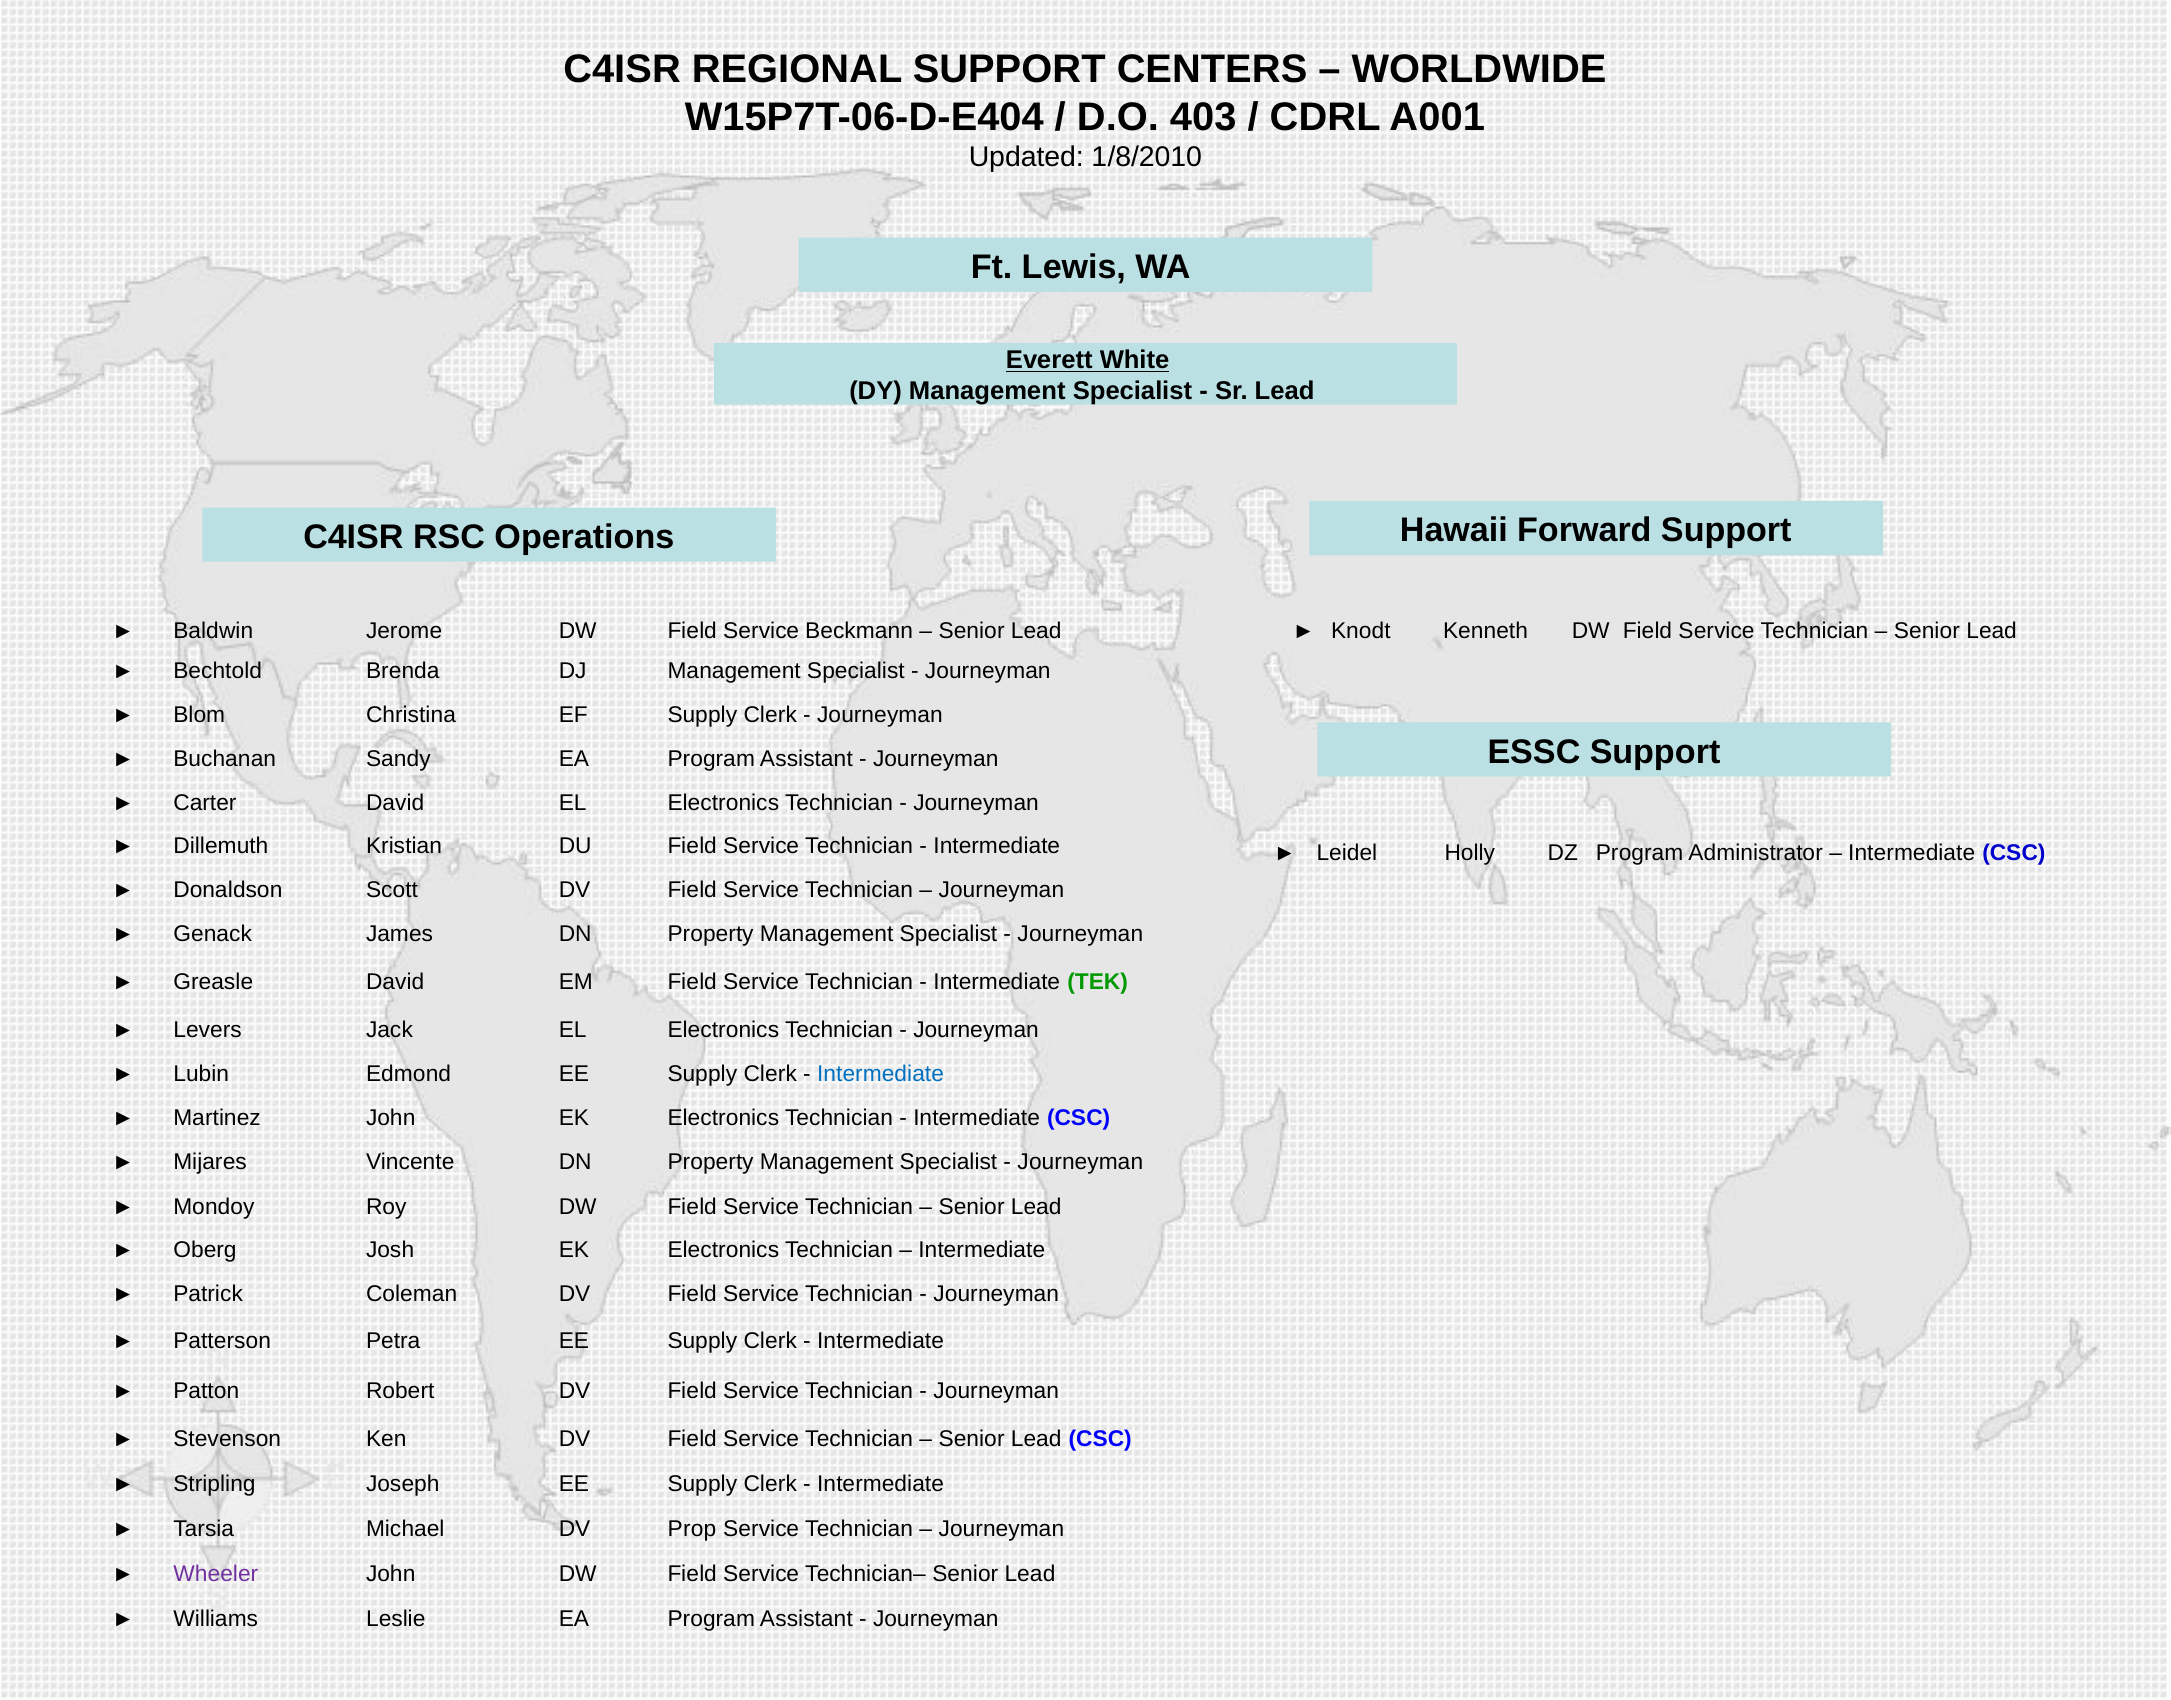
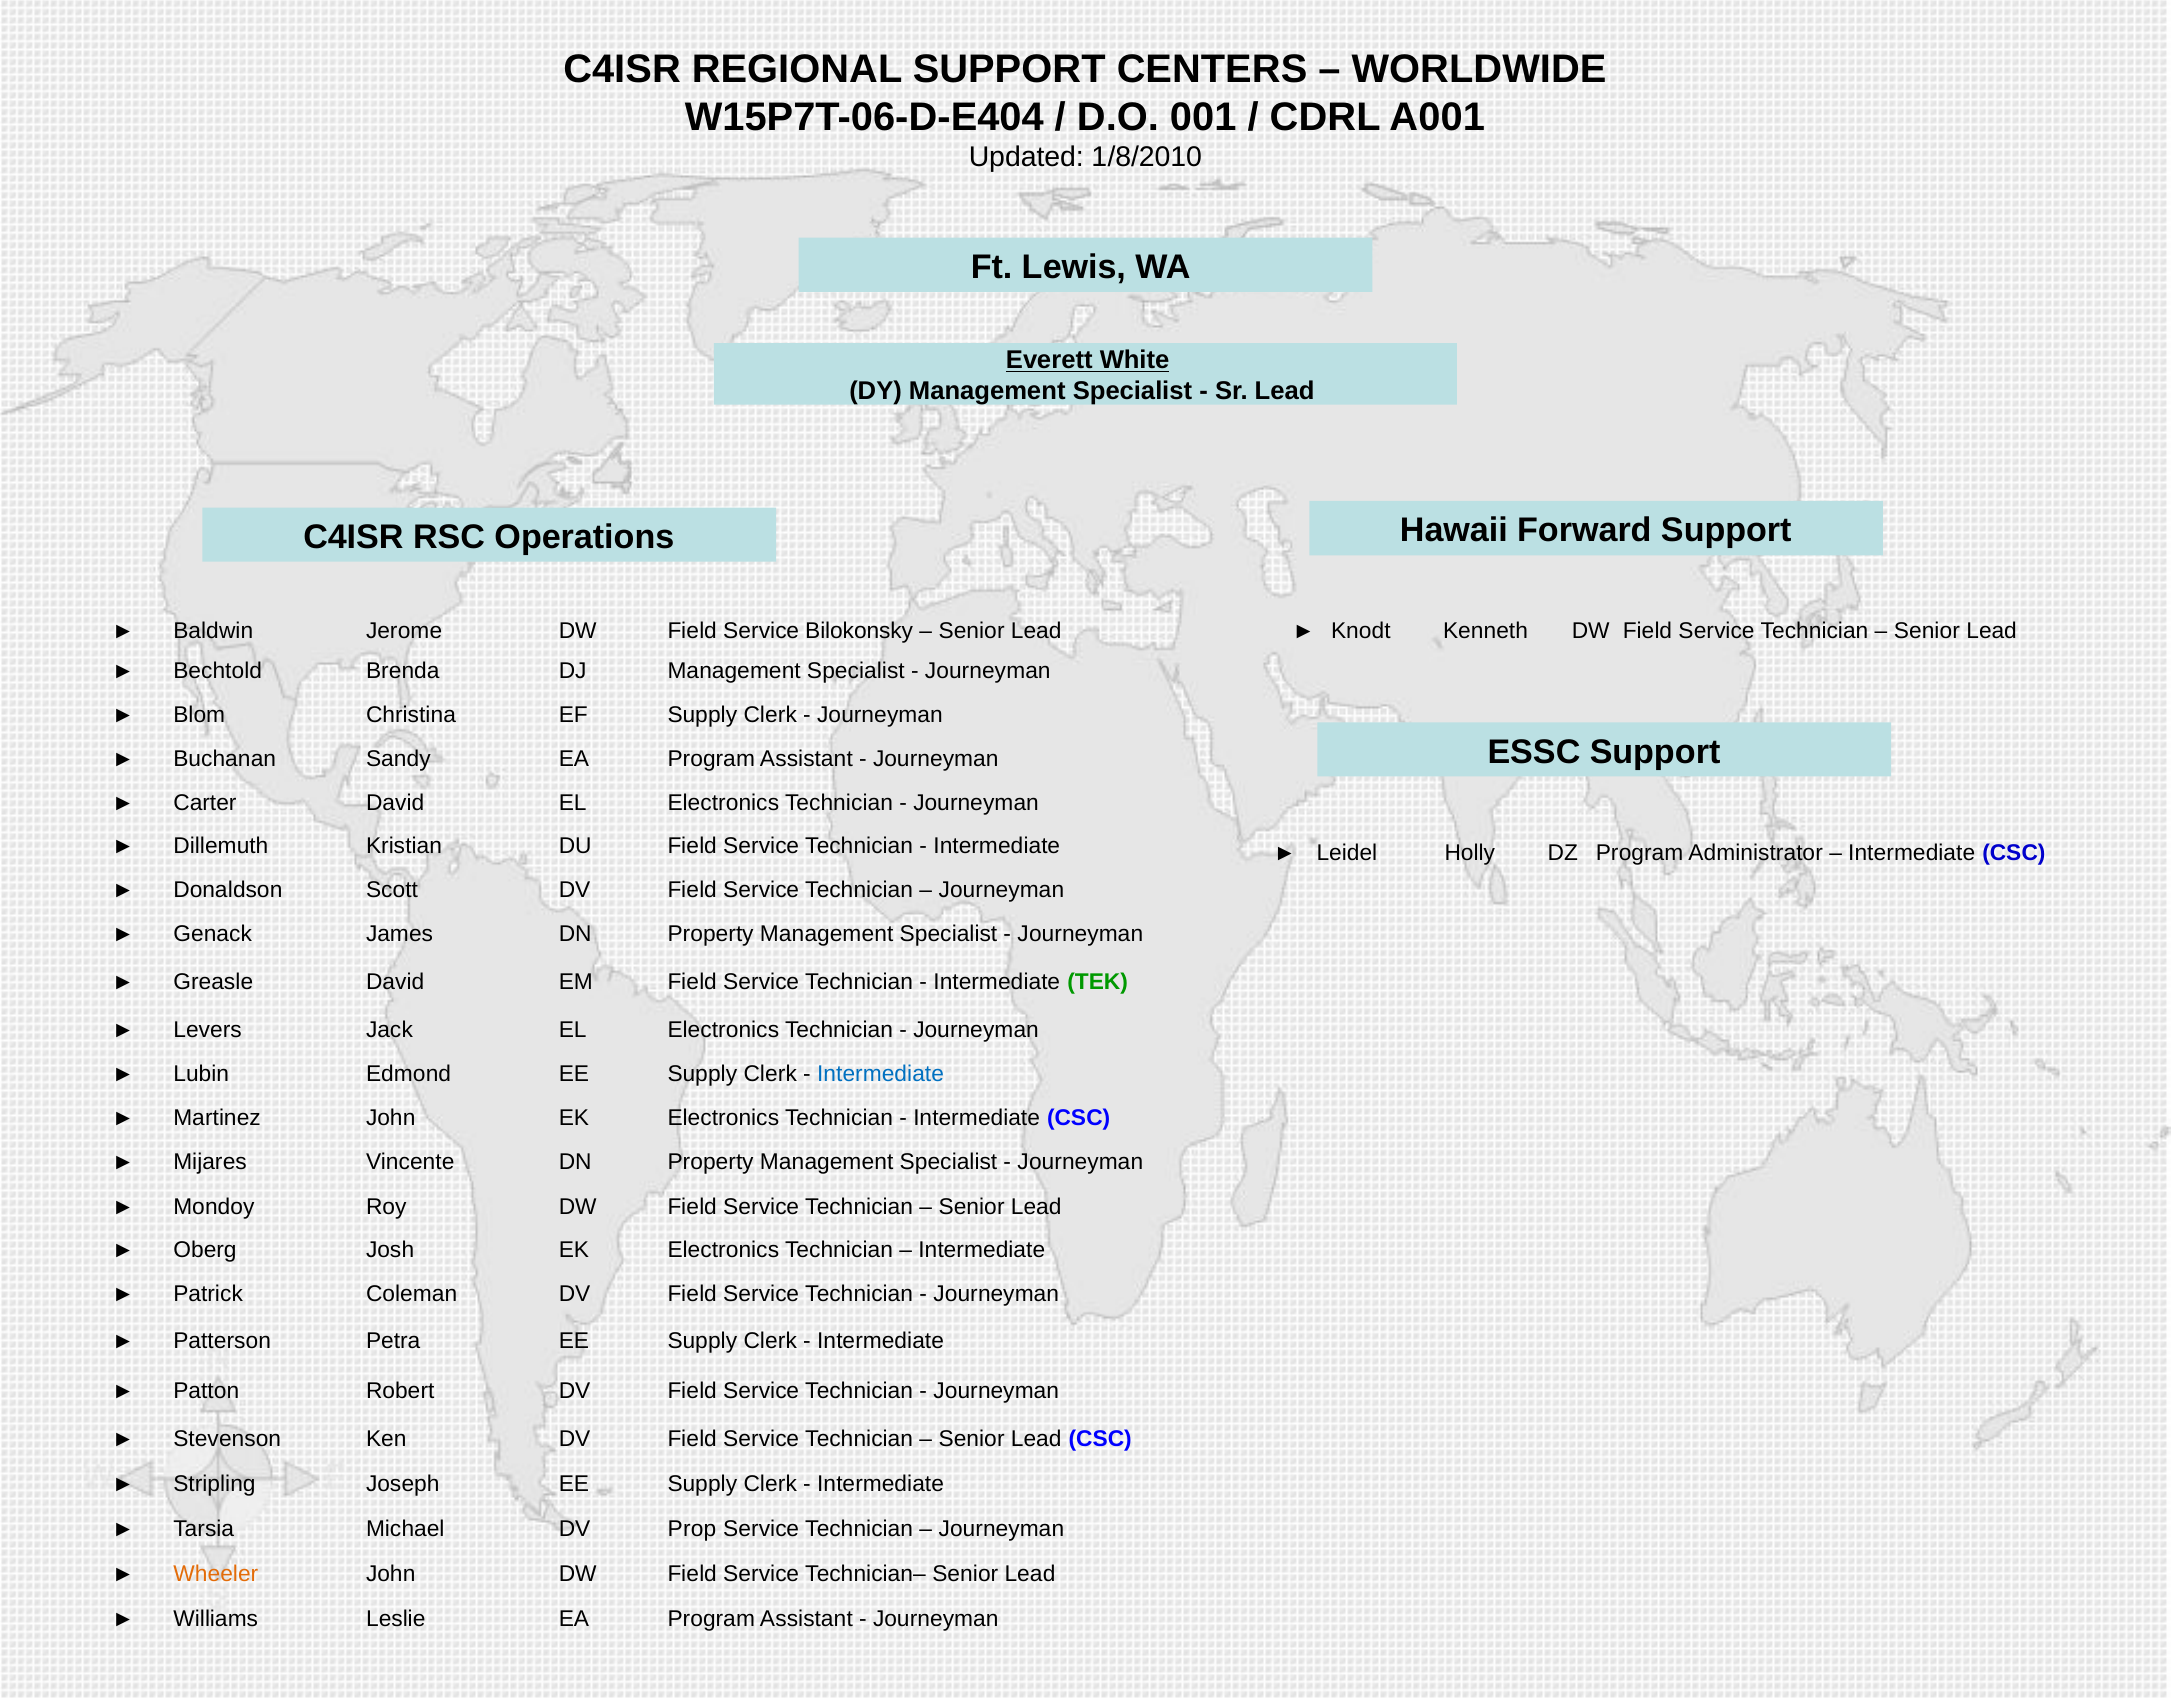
403: 403 -> 001
Beckmann: Beckmann -> Bilokonsky
Wheeler colour: purple -> orange
